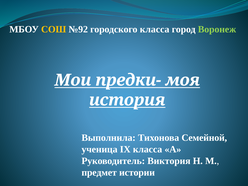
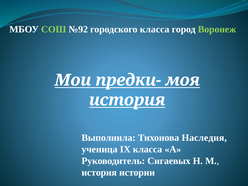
СОШ colour: yellow -> light green
Семейной: Семейной -> Наследия
Виктория: Виктория -> Сигаевых
предмет at (99, 173): предмет -> история
